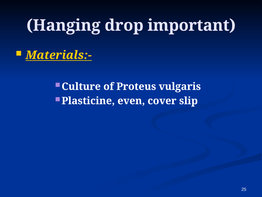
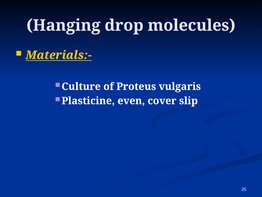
important: important -> molecules
